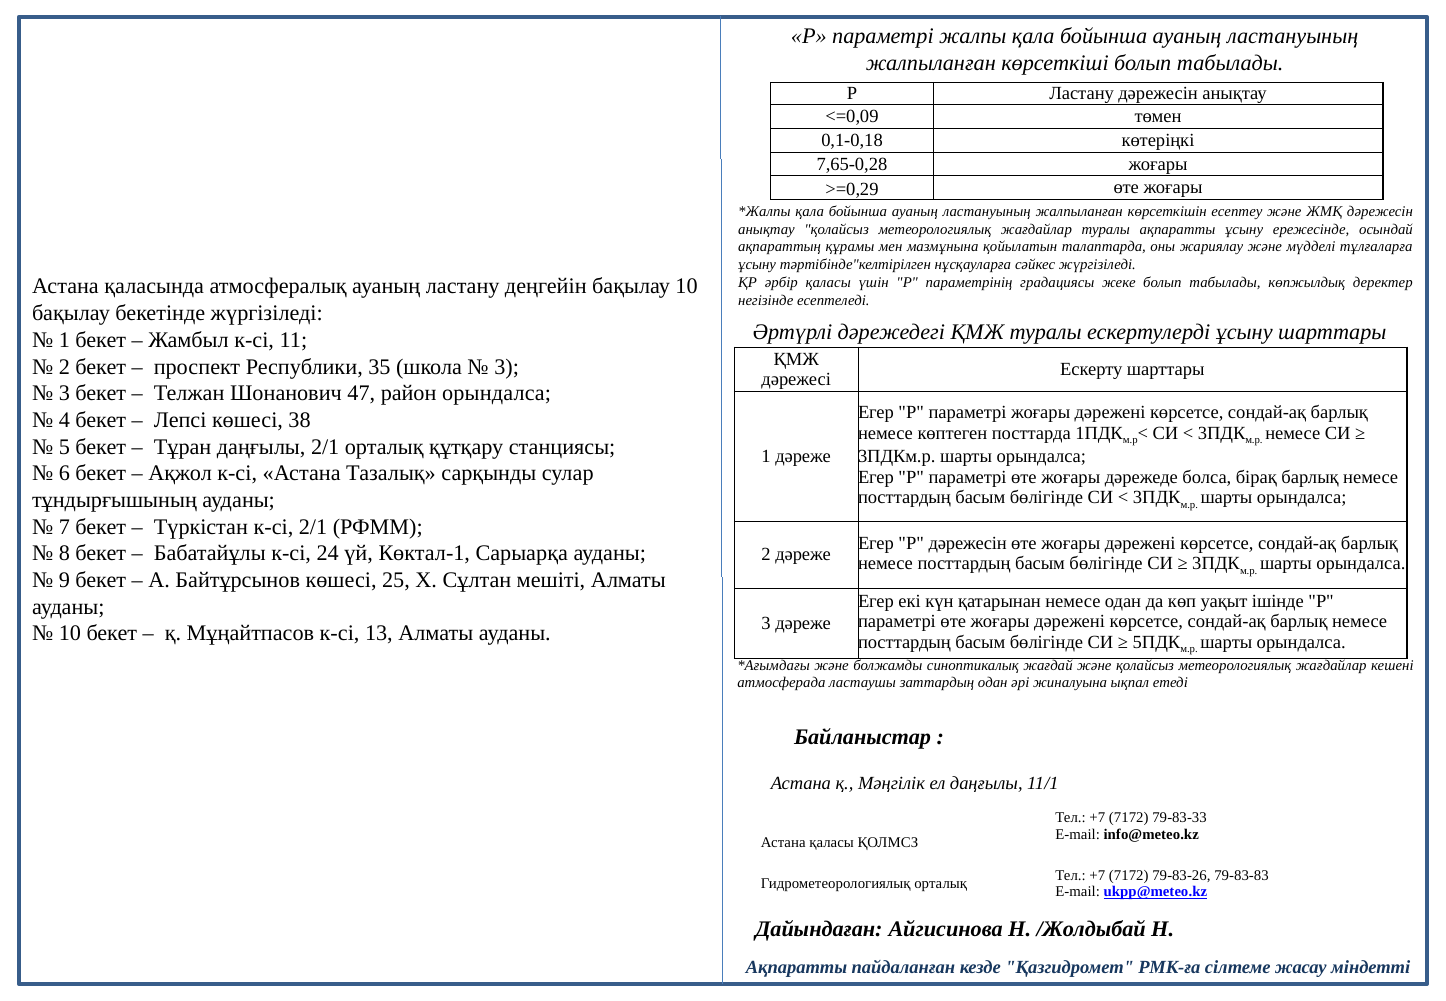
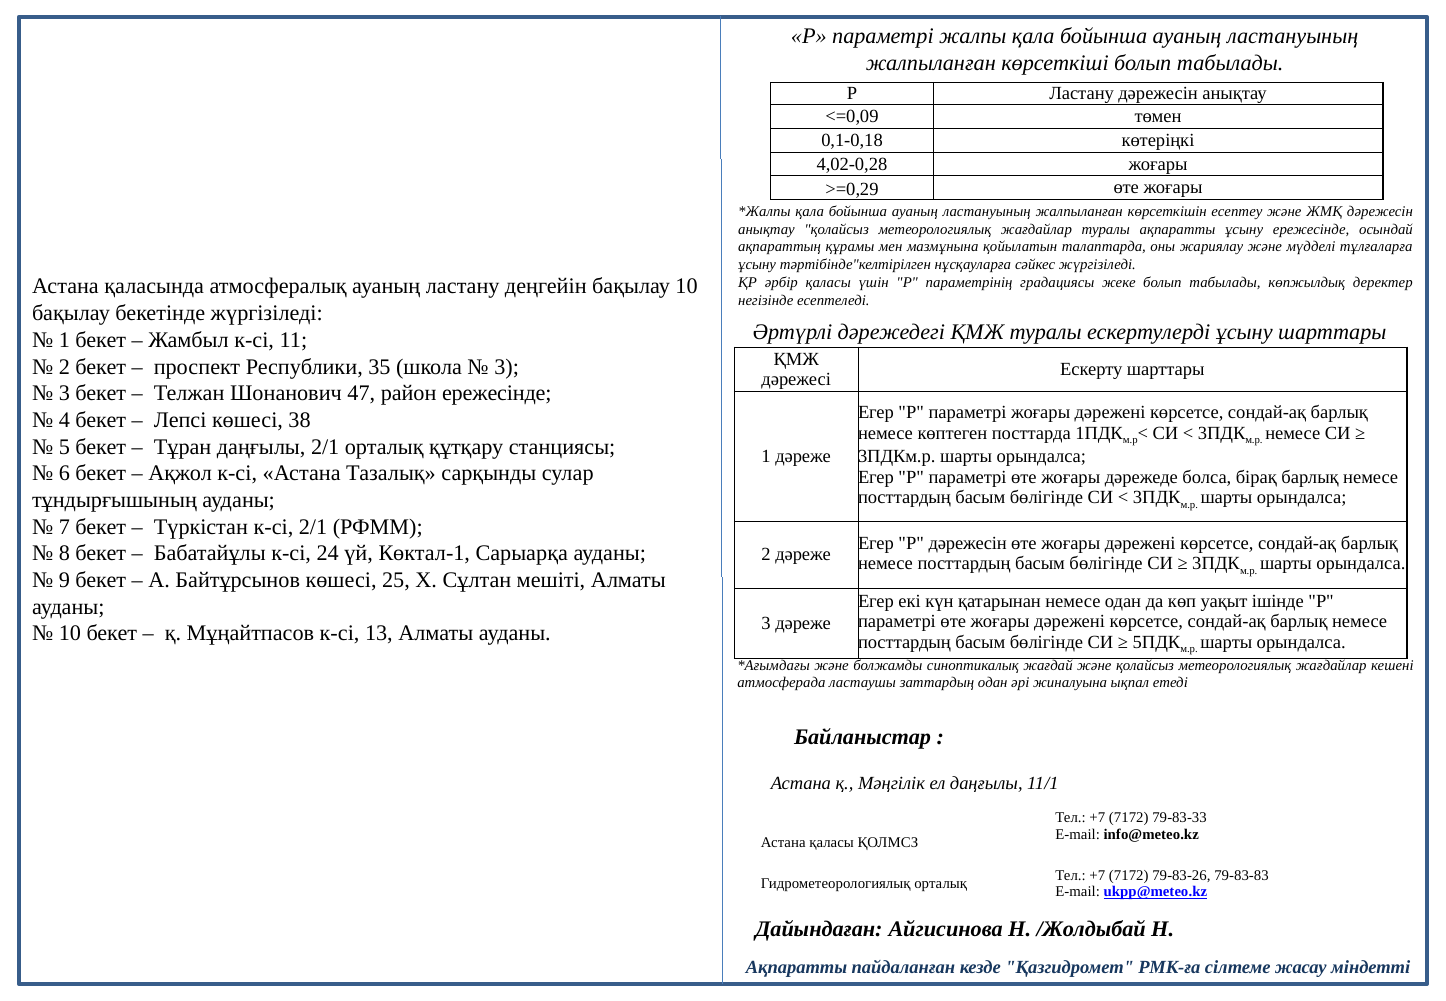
7,65-0,28: 7,65-0,28 -> 4,02-0,28
район орындалса: орындалса -> ережесінде
